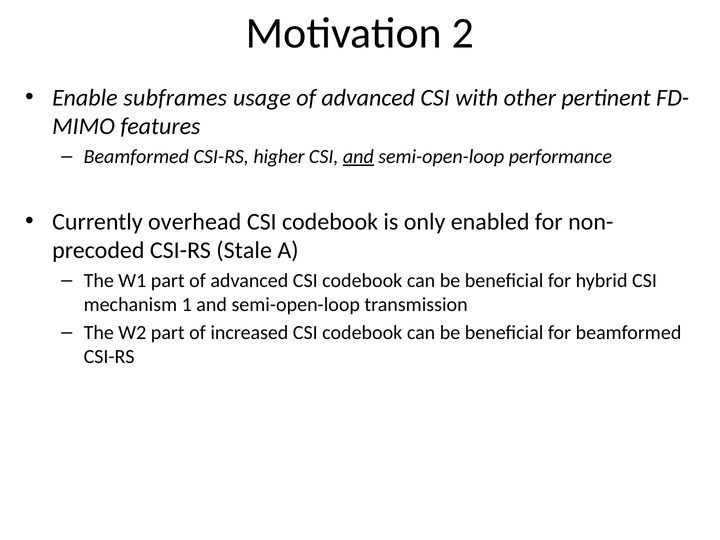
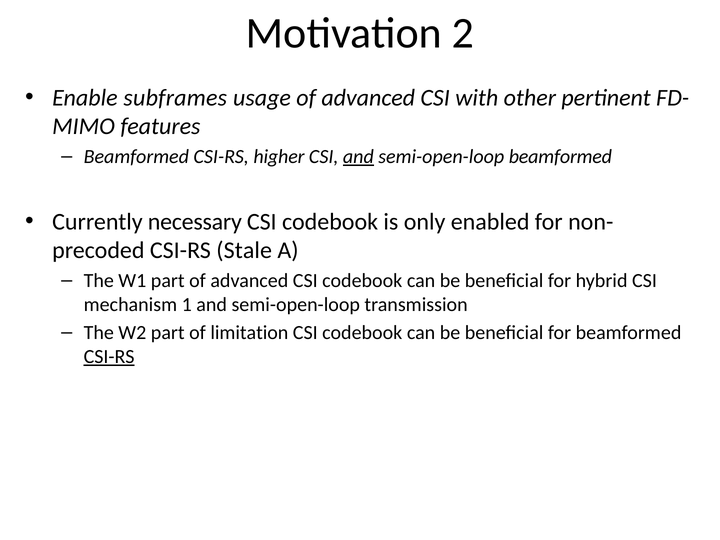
semi-open-loop performance: performance -> beamformed
overhead: overhead -> necessary
increased: increased -> limitation
CSI-RS at (109, 357) underline: none -> present
